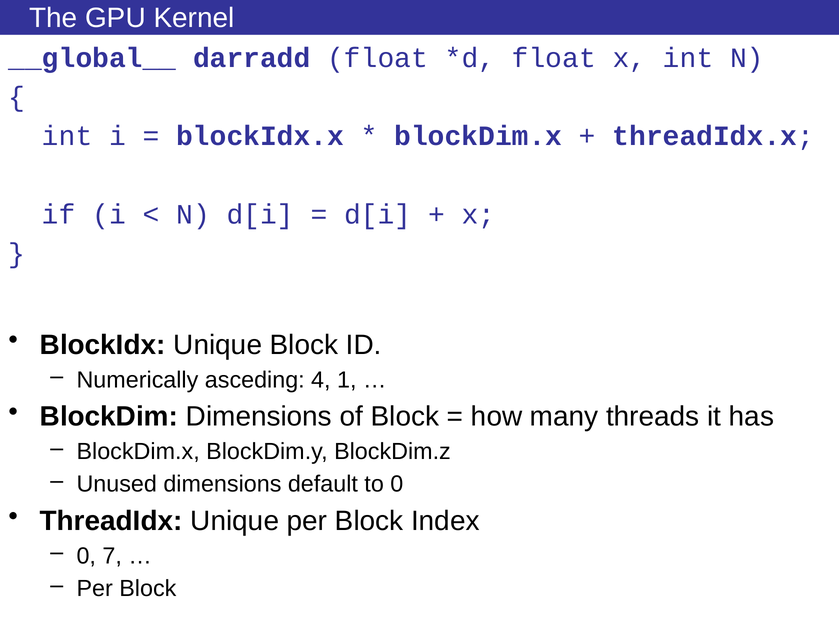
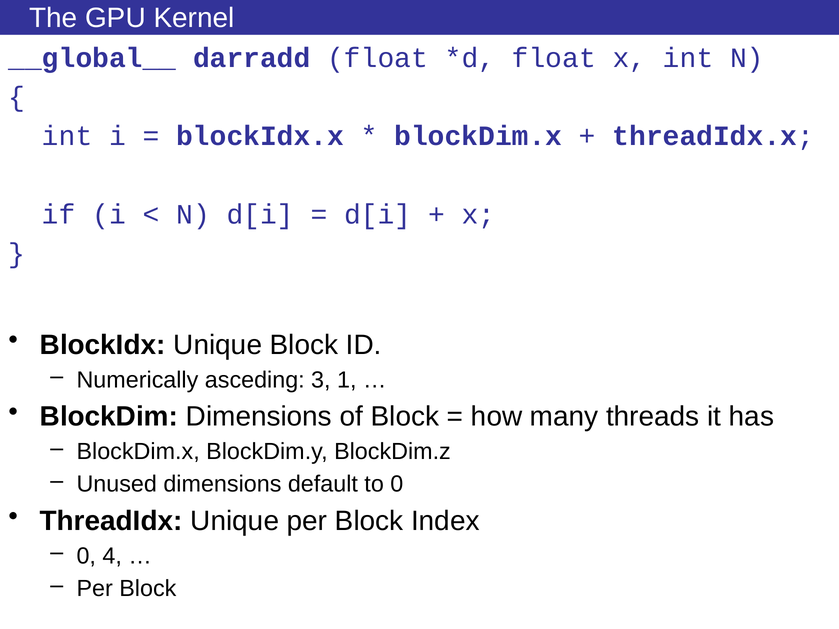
4: 4 -> 3
7: 7 -> 4
